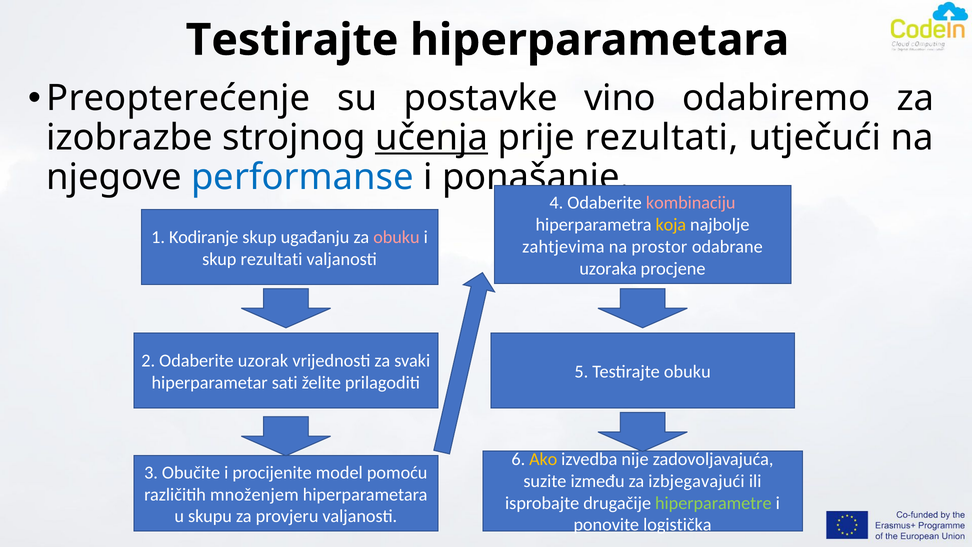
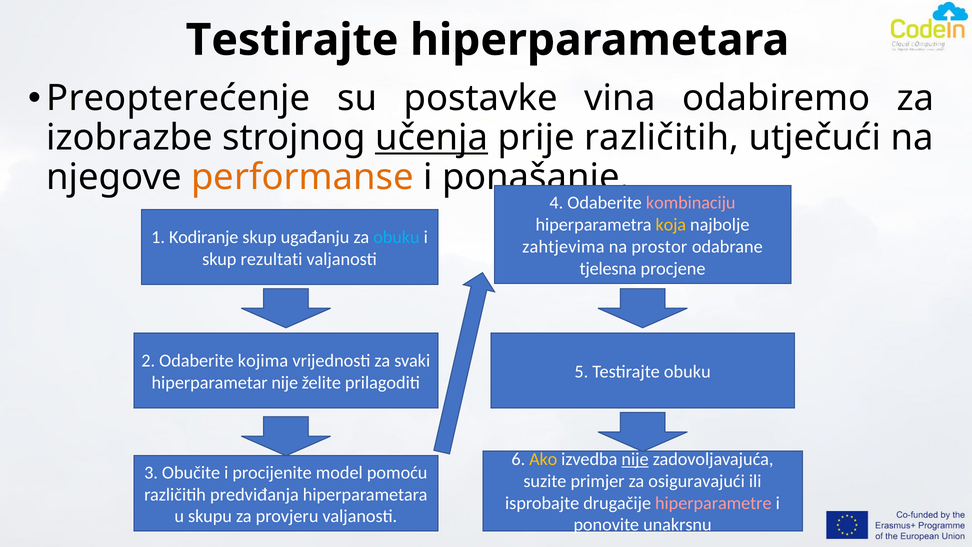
vino: vino -> vina
prije rezultati: rezultati -> različitih
performanse colour: blue -> orange
obuku at (396, 237) colour: pink -> light blue
uzoraka: uzoraka -> tjelesna
uzorak: uzorak -> kojima
hiperparametar sati: sati -> nije
nije at (635, 459) underline: none -> present
između: između -> primjer
izbjegavajući: izbjegavajući -> osiguravajući
množenjem: množenjem -> predviđanja
hiperparametre colour: light green -> pink
logistička: logistička -> unakrsnu
